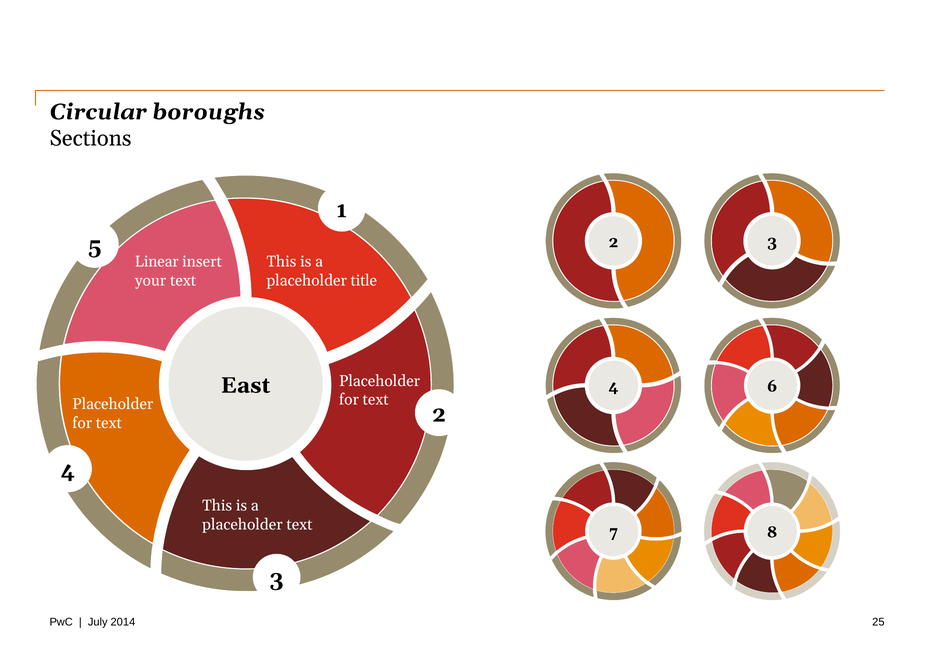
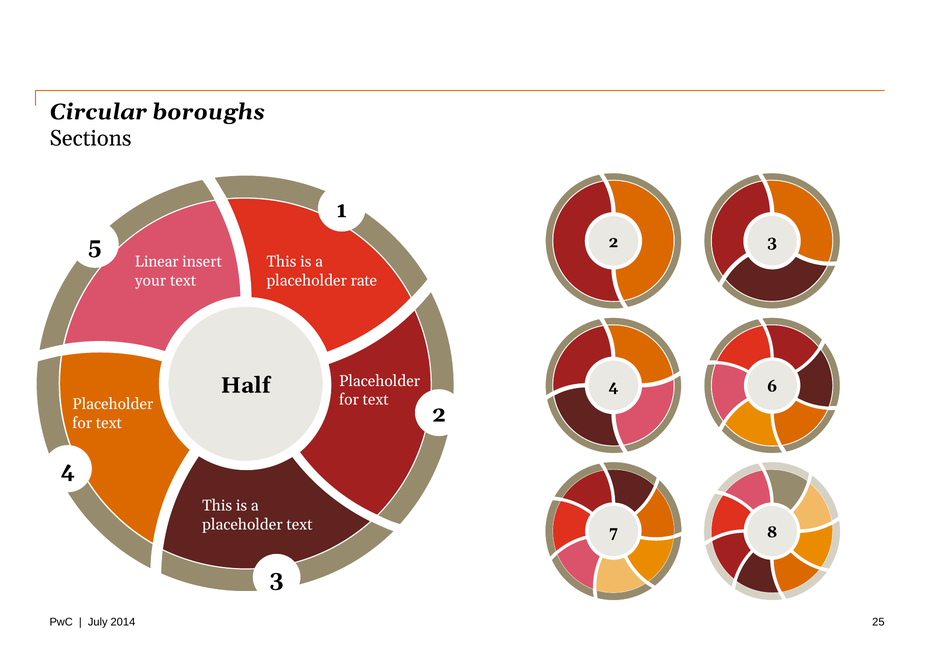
title: title -> rate
East: East -> Half
